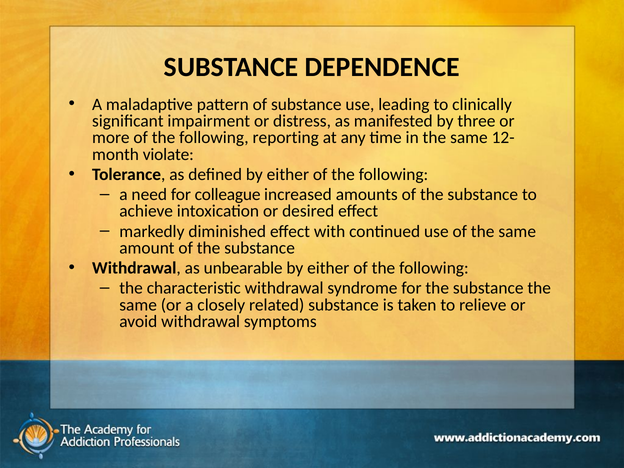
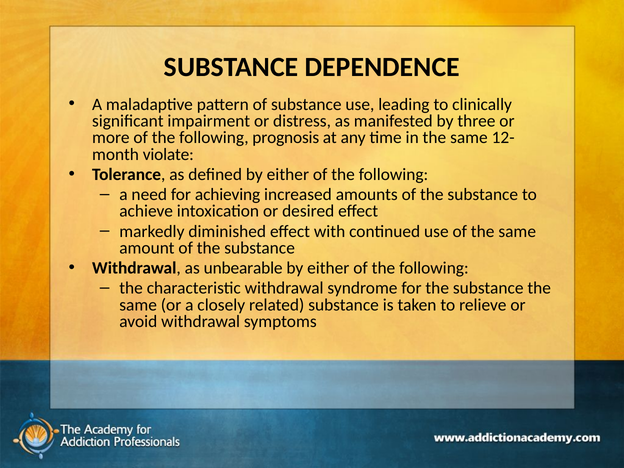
reporting: reporting -> prognosis
colleague: colleague -> achieving
